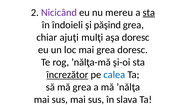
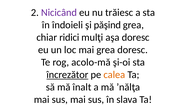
mereu: mereu -> trăiesc
sta at (149, 12) underline: present -> none
ajuţi: ajuţi -> ridici
ʼnălţa-mă: ʼnălţa-mă -> acolo-mă
calea colour: blue -> orange
mă grea: grea -> înalt
